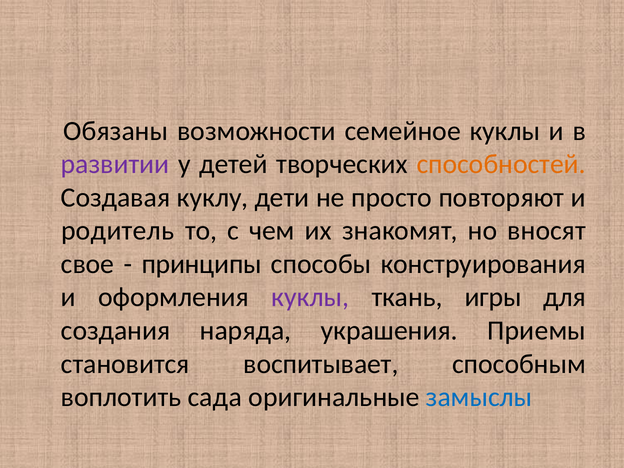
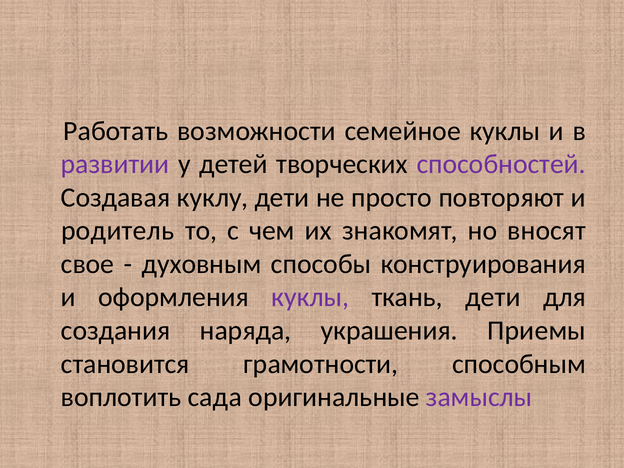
Обязаны: Обязаны -> Работать
способностей colour: orange -> purple
принципы: принципы -> духовным
ткань игры: игры -> дети
воспитывает: воспитывает -> грамотности
замыслы colour: blue -> purple
